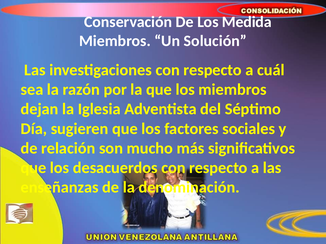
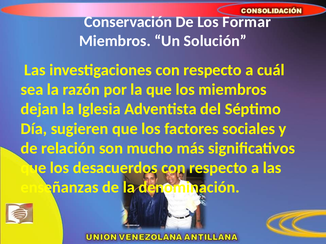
Medida: Medida -> Formar
